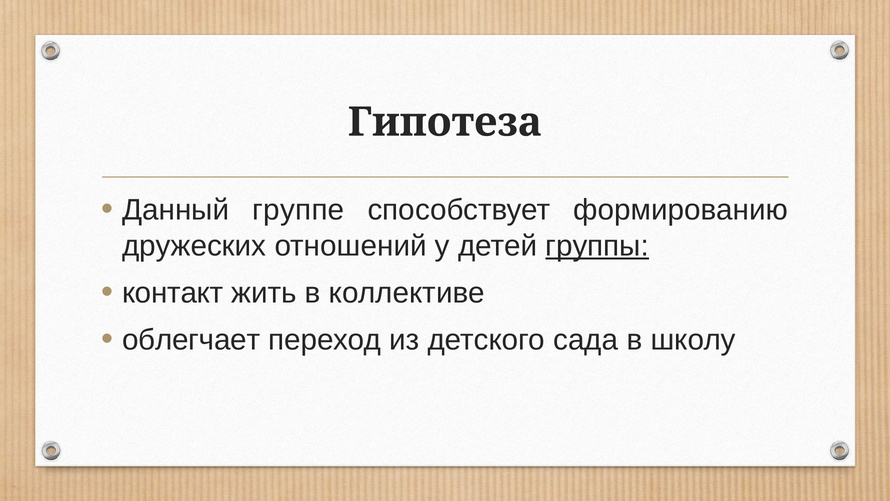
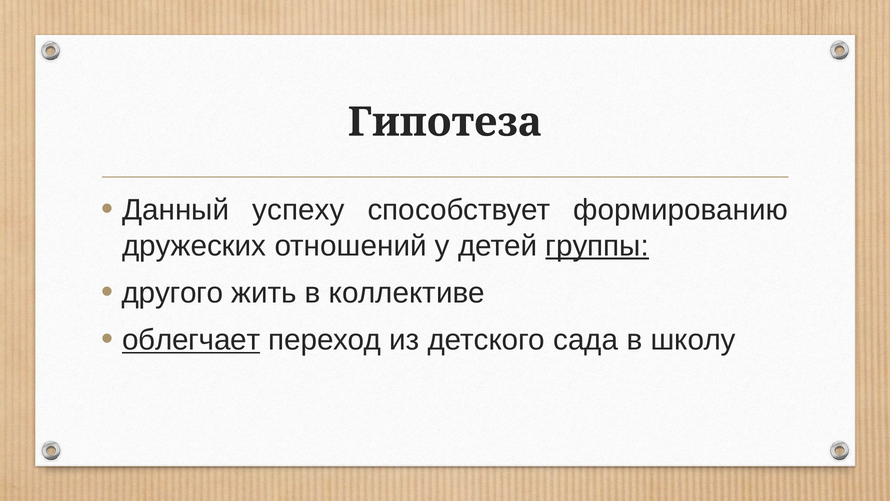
группе: группе -> успеху
контакт: контакт -> другого
облегчает underline: none -> present
